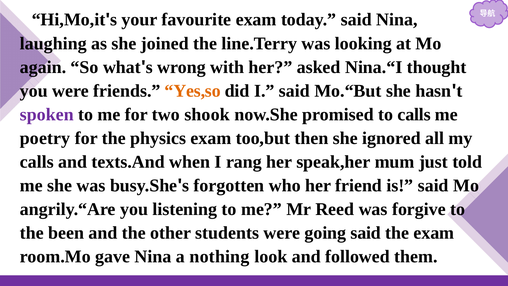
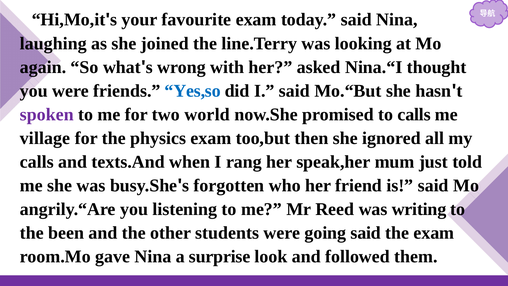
Yes,so colour: orange -> blue
shook: shook -> world
poetry: poetry -> village
forgive: forgive -> writing
nothing: nothing -> surprise
